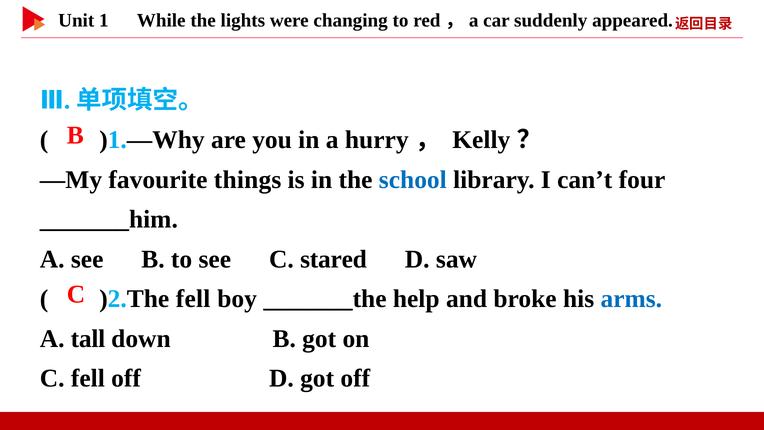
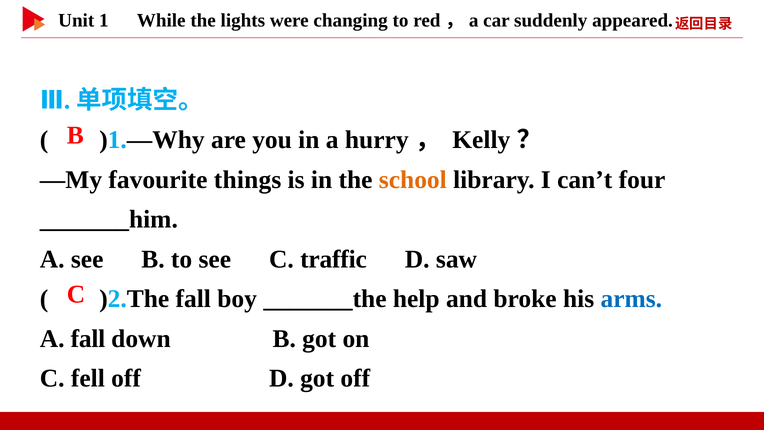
school colour: blue -> orange
stared: stared -> traffic
)2.The fell: fell -> fall
A tall: tall -> fall
